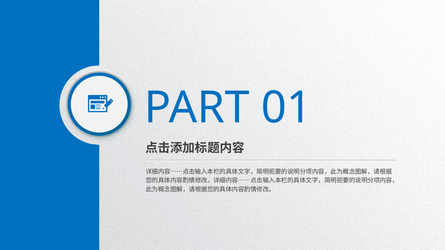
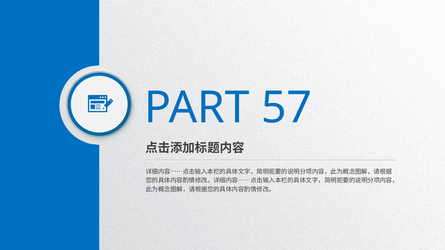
01: 01 -> 57
